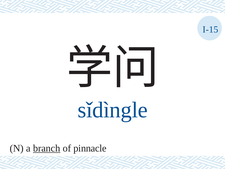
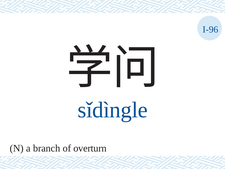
I-15: I-15 -> I-96
branch underline: present -> none
pinnacle: pinnacle -> overturn
